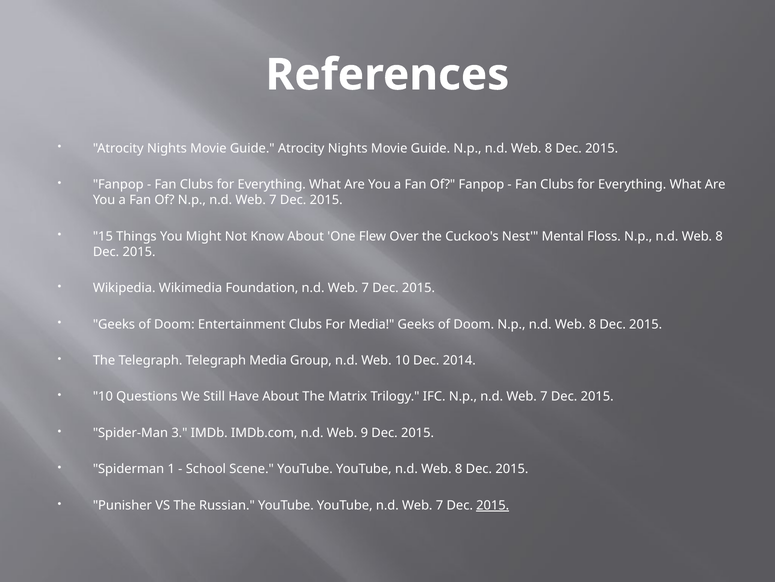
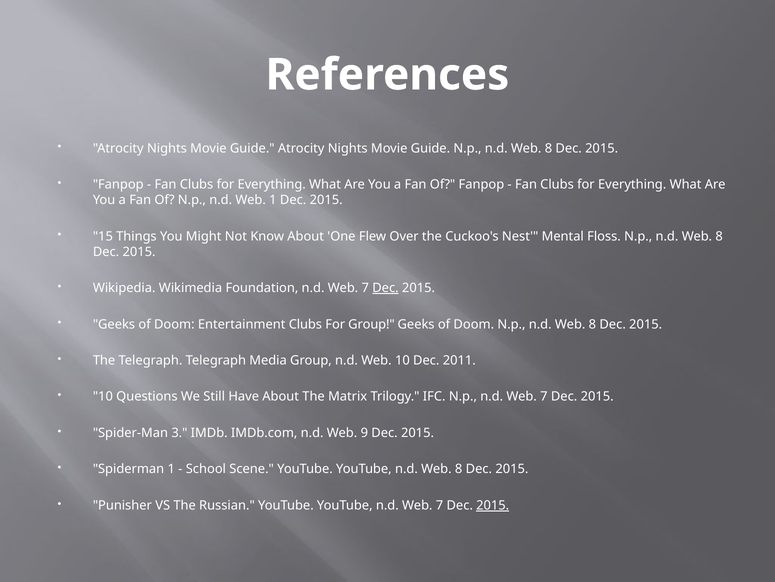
7 at (273, 200): 7 -> 1
Dec at (385, 288) underline: none -> present
For Media: Media -> Group
2014: 2014 -> 2011
